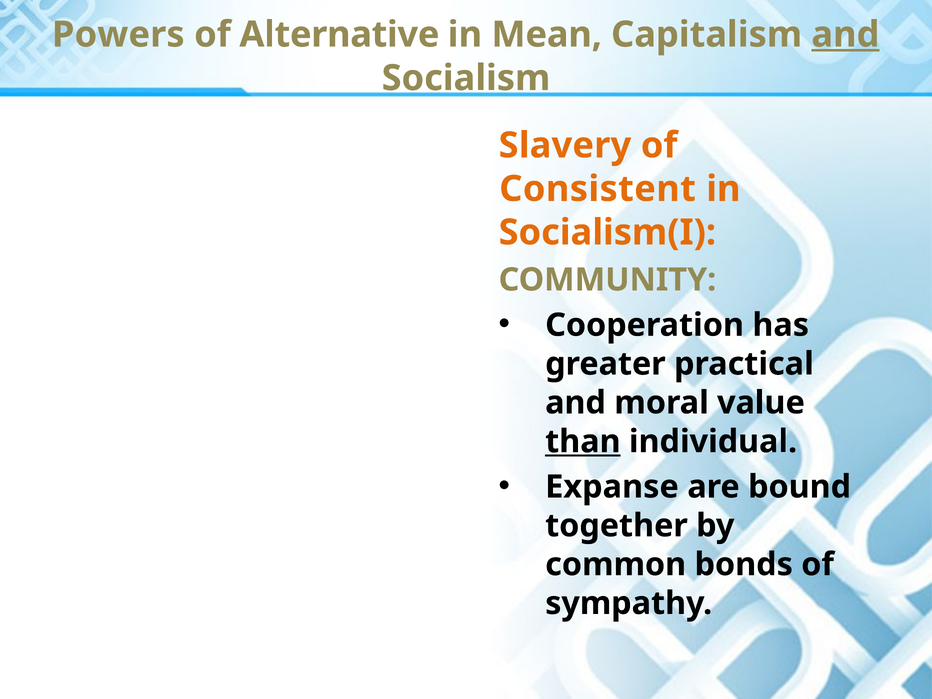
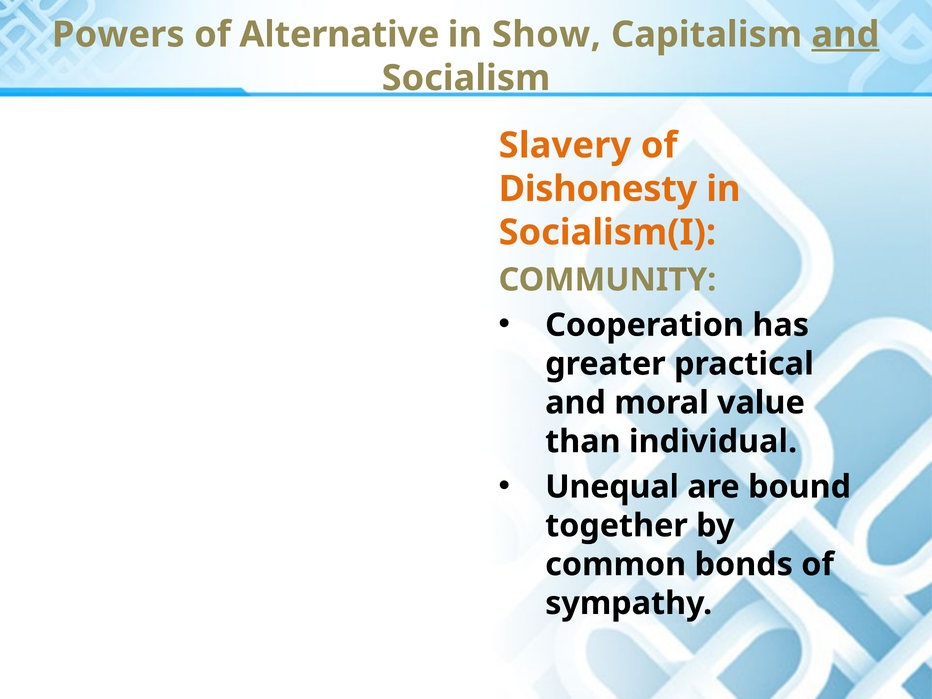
Mean: Mean -> Show
Consistent: Consistent -> Dishonesty
than underline: present -> none
Expanse: Expanse -> Unequal
